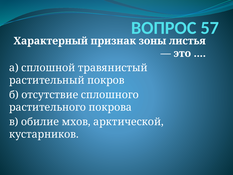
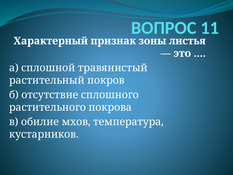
57: 57 -> 11
арктической: арктической -> температура
